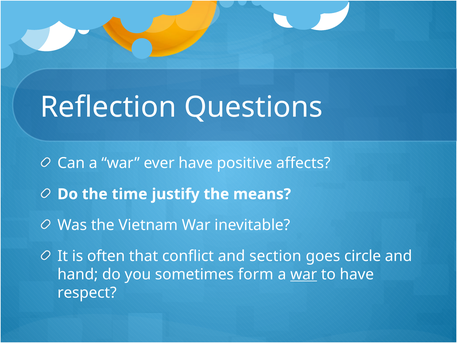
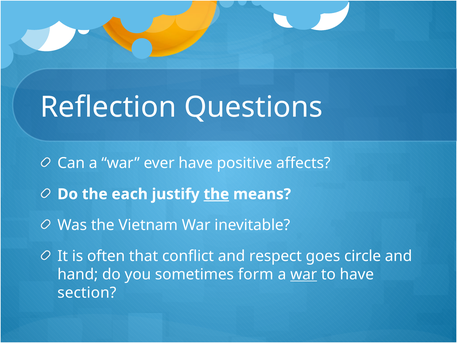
time: time -> each
the at (216, 194) underline: none -> present
section: section -> respect
respect: respect -> section
